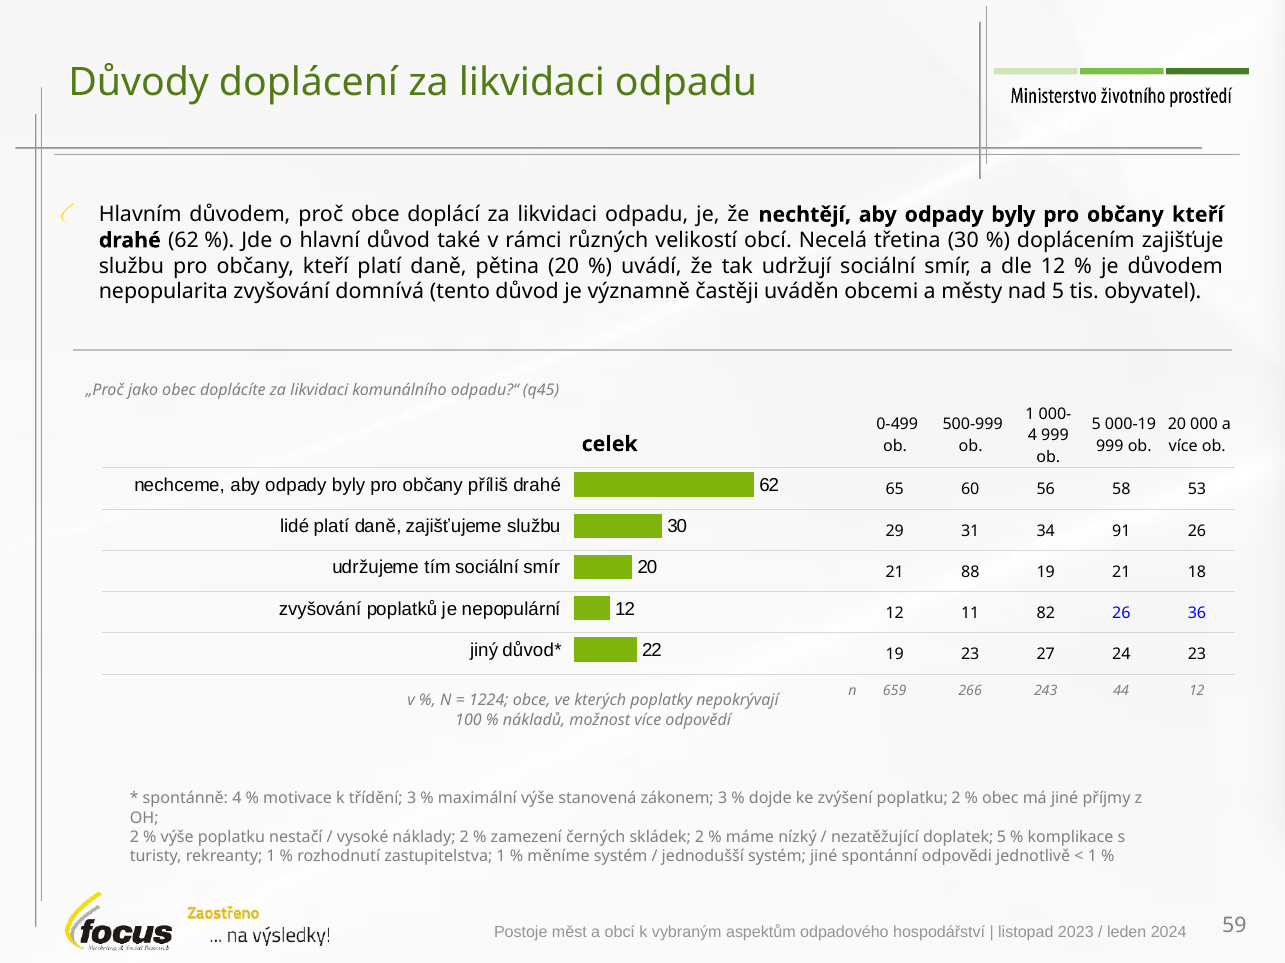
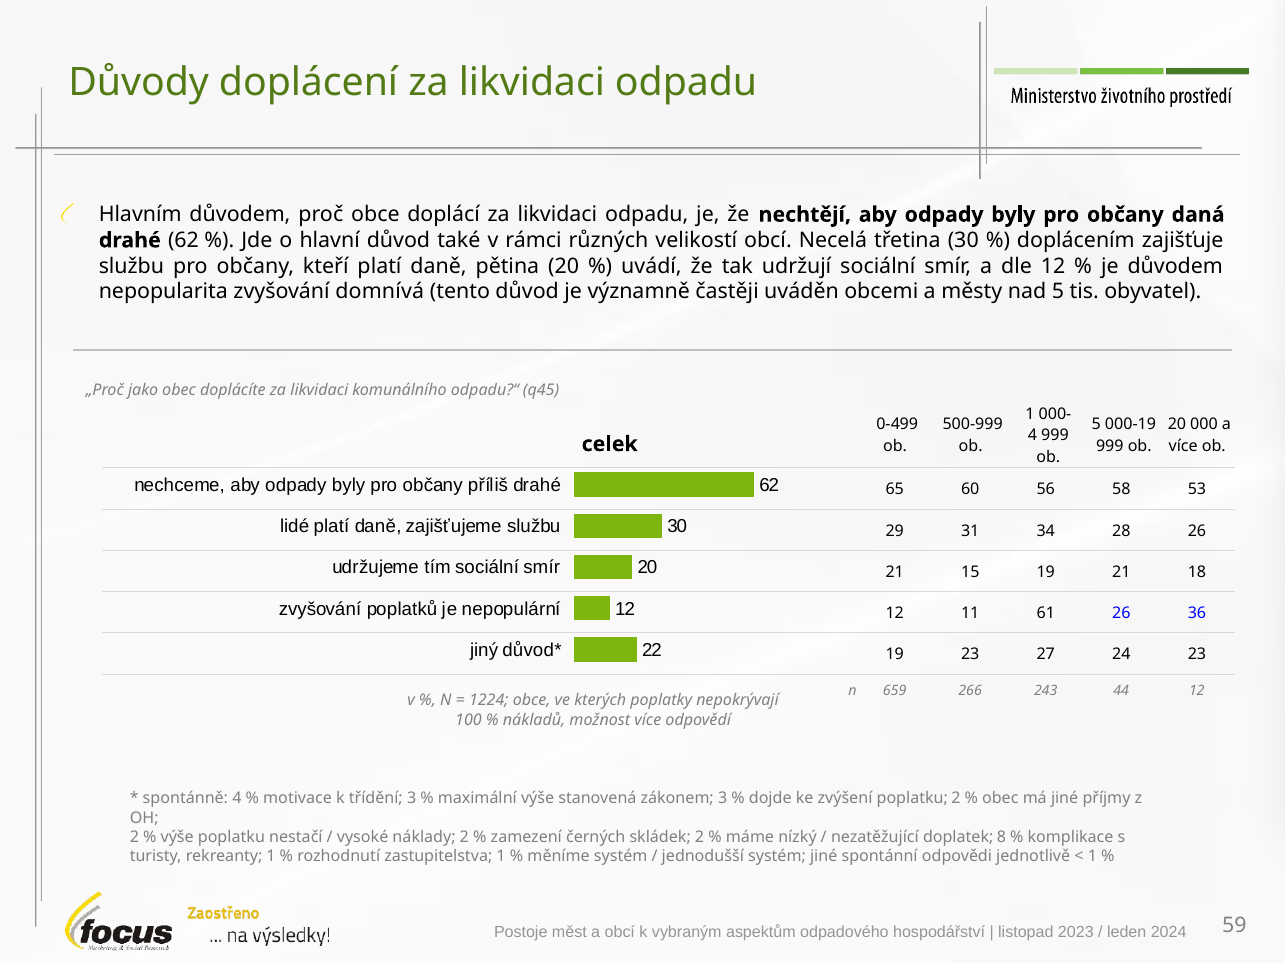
byly pro občany kteří: kteří -> daná
91: 91 -> 28
88: 88 -> 15
82: 82 -> 61
doplatek 5: 5 -> 8
